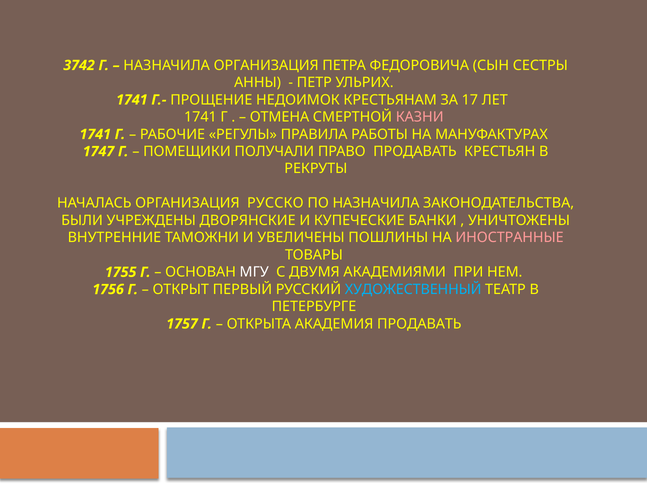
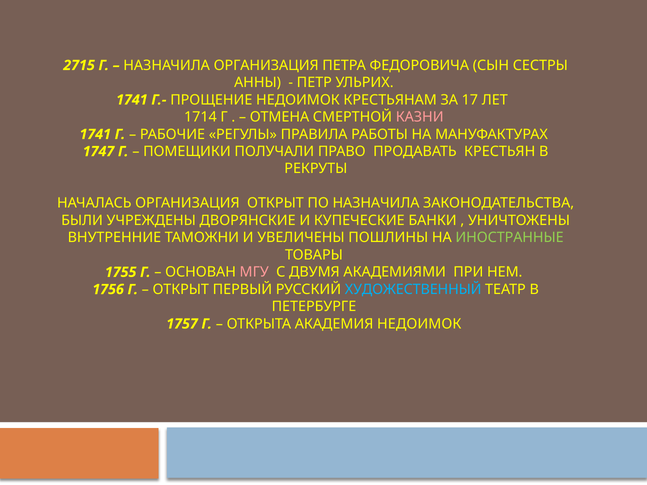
3742: 3742 -> 2715
1741 at (200, 117): 1741 -> 1714
ОРГАНИЗАЦИЯ РУССКО: РУССКО -> ОТКРЫТ
ИНОСТРАННЫЕ colour: pink -> light green
МГУ colour: white -> pink
АКАДЕМИЯ ПРОДАВАТЬ: ПРОДАВАТЬ -> НЕДОИМОК
